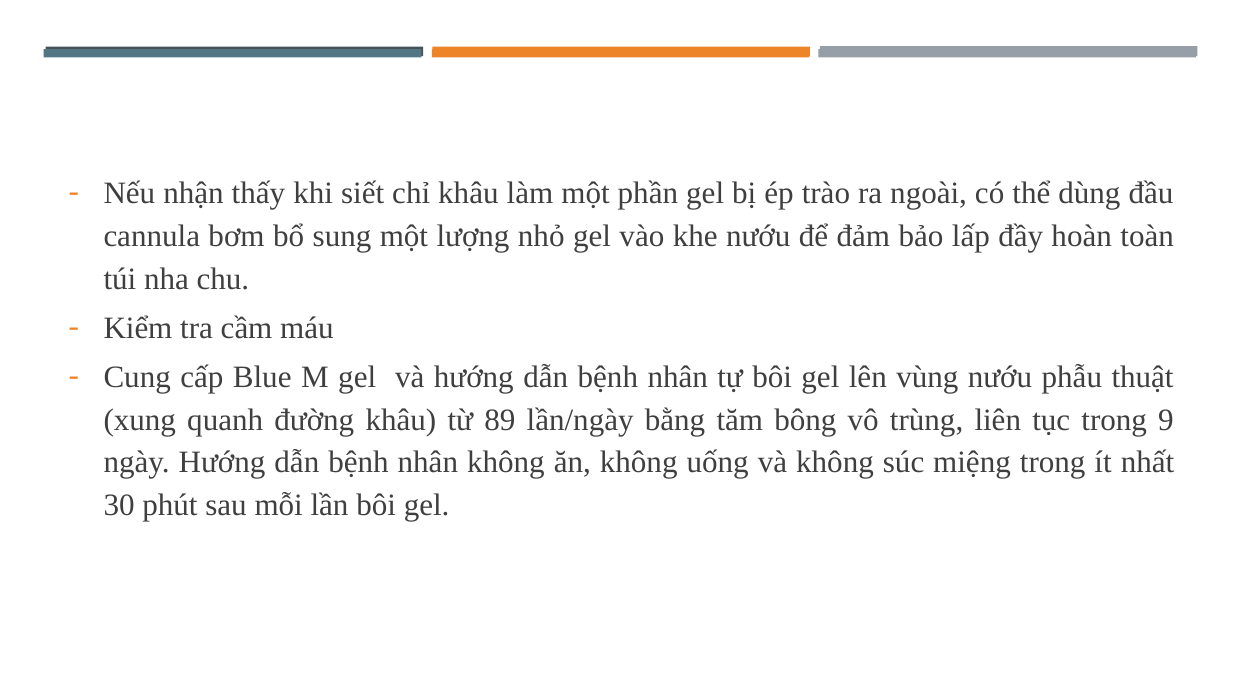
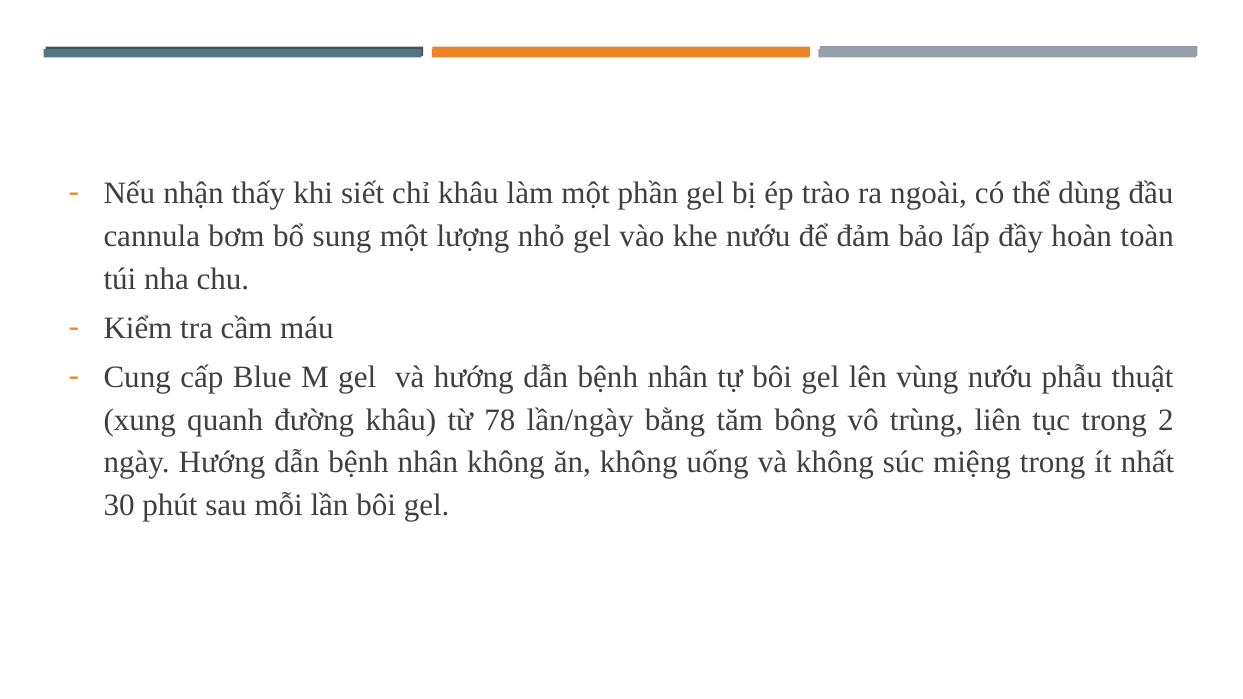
89: 89 -> 78
9: 9 -> 2
